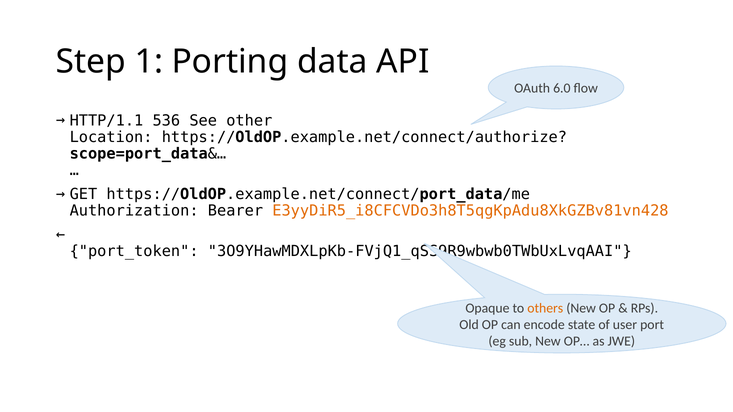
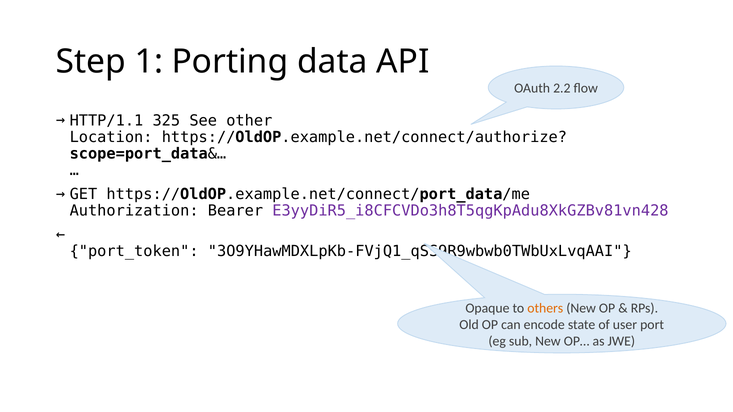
6.0: 6.0 -> 2.2
536: 536 -> 325
E3yyDiR5_i8CFCVDo3h8T5qgKpAdu8XkGZBv81vn428 colour: orange -> purple
